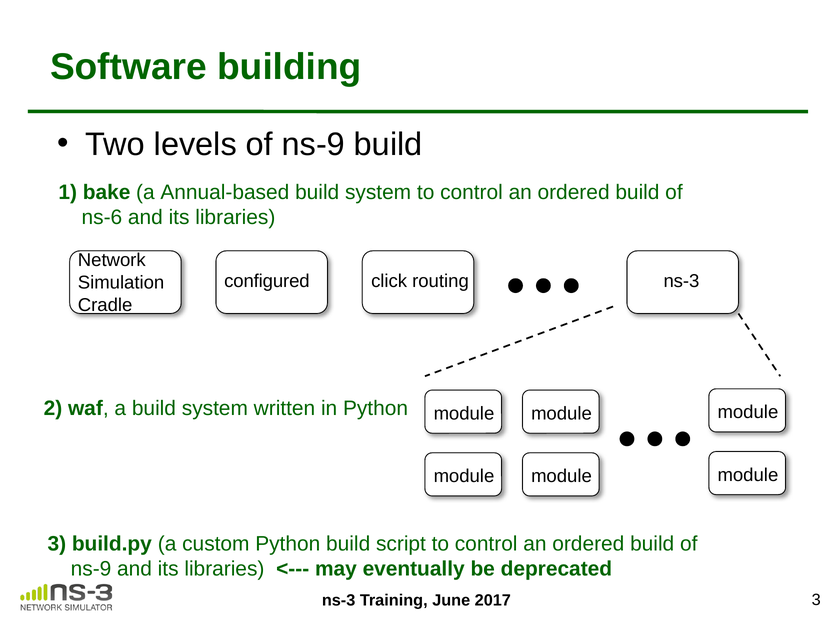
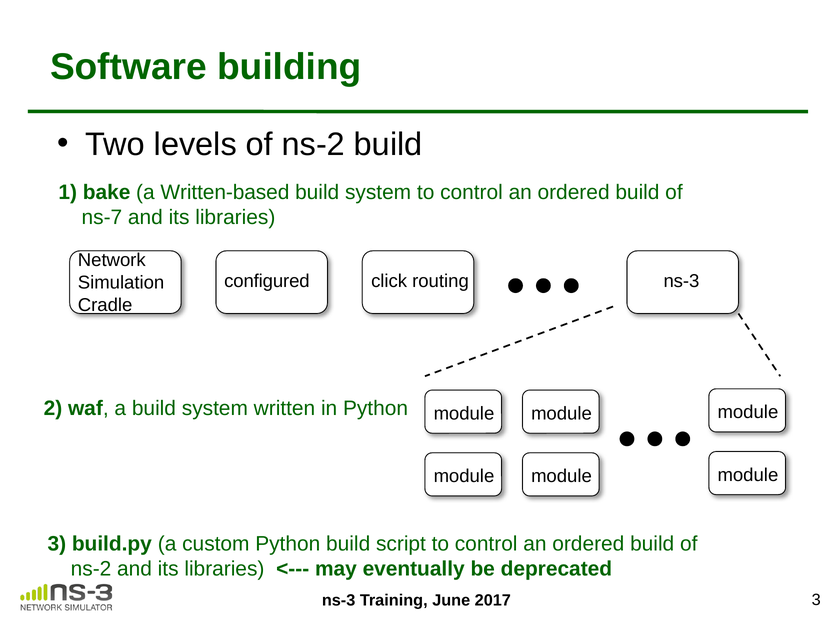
levels of ns-9: ns-9 -> ns-2
Annual-based: Annual-based -> Written-based
ns-6: ns-6 -> ns-7
ns-9 at (91, 569): ns-9 -> ns-2
